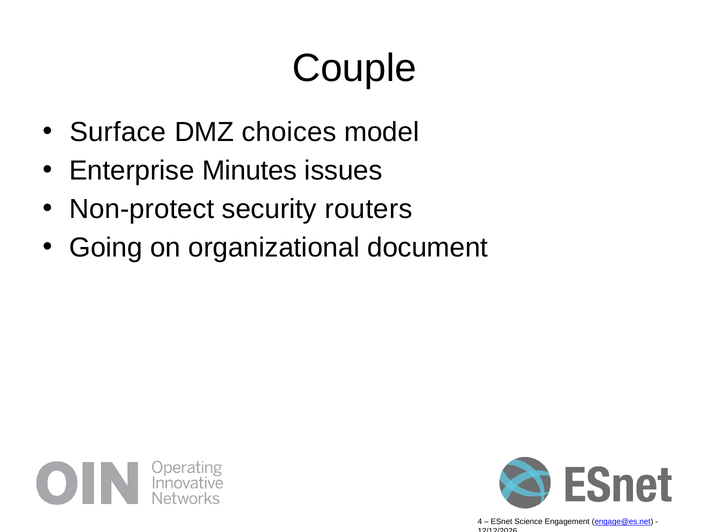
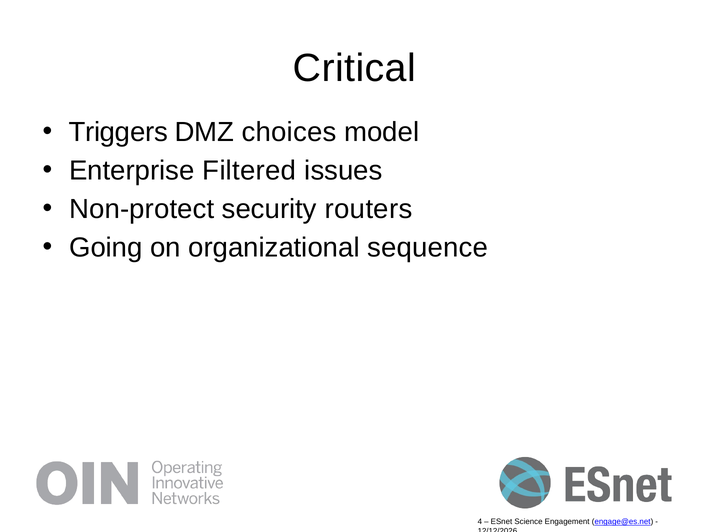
Couple: Couple -> Critical
Surface: Surface -> Triggers
Minutes: Minutes -> Filtered
document: document -> sequence
